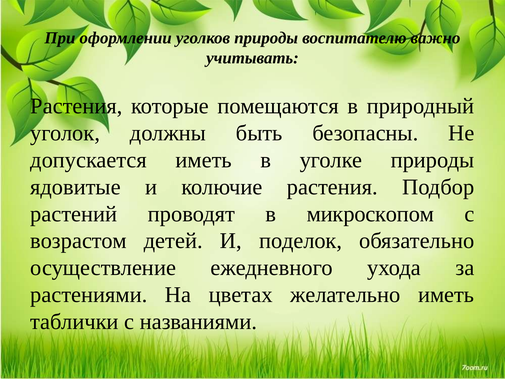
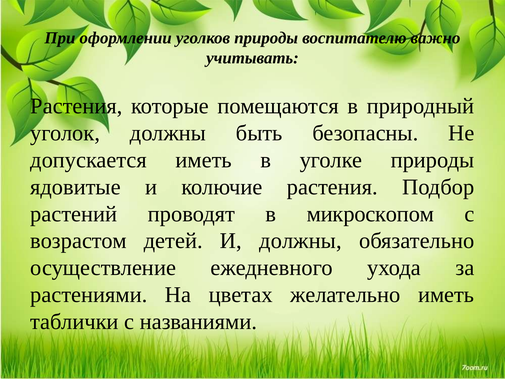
И поделок: поделок -> должны
